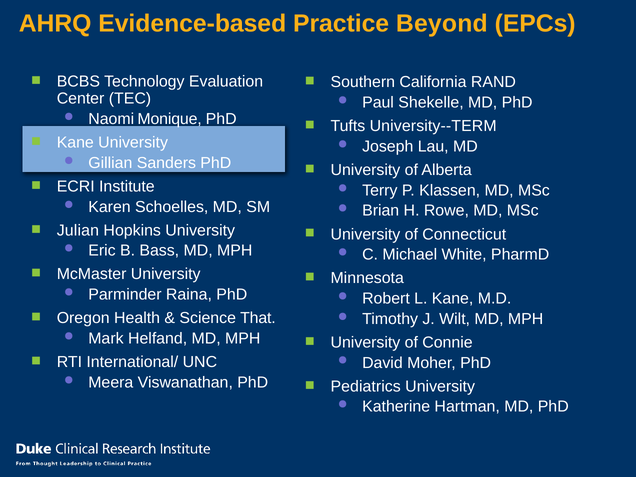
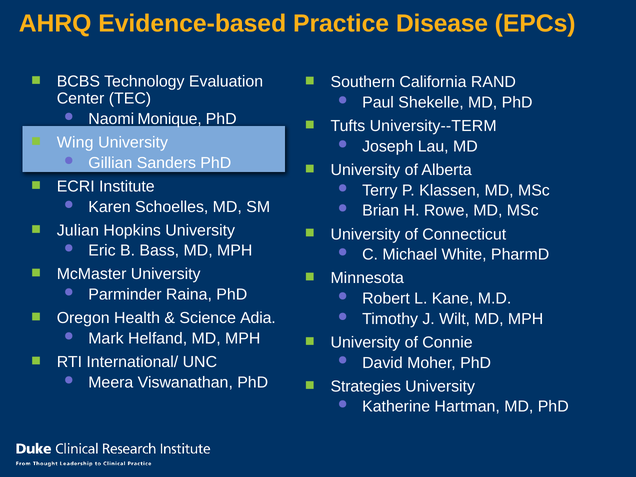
Beyond: Beyond -> Disease
Kane at (75, 143): Kane -> Wing
That: That -> Adia
Pediatrics: Pediatrics -> Strategies
